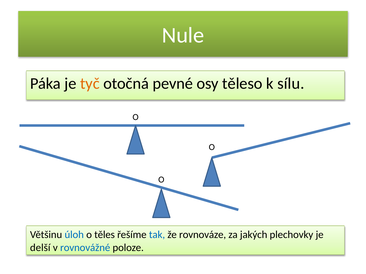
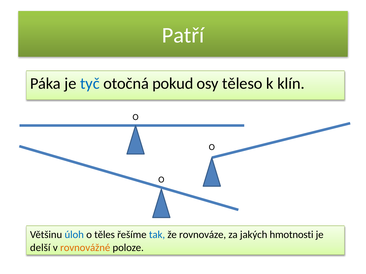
Nule: Nule -> Patří
tyč colour: orange -> blue
pevné: pevné -> pokud
sílu: sílu -> klín
plechovky: plechovky -> hmotnosti
rovnovážné colour: blue -> orange
